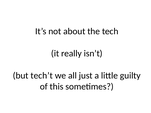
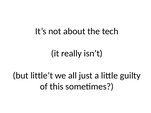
tech’t: tech’t -> little’t
